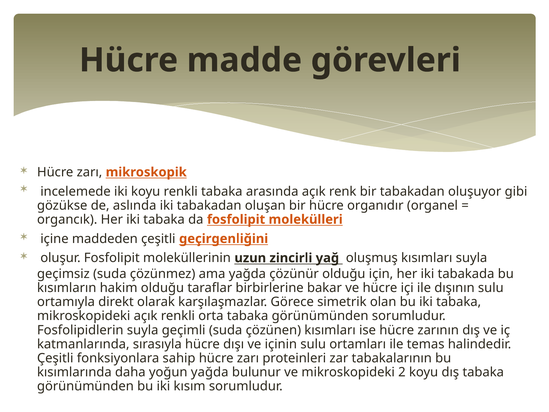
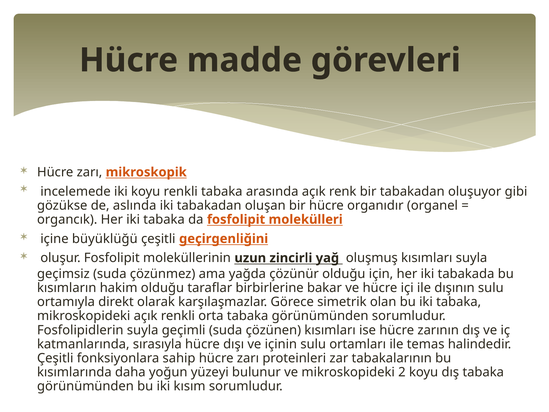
maddeden: maddeden -> büyüklüğü
yoğun yağda: yağda -> yüzeyi
